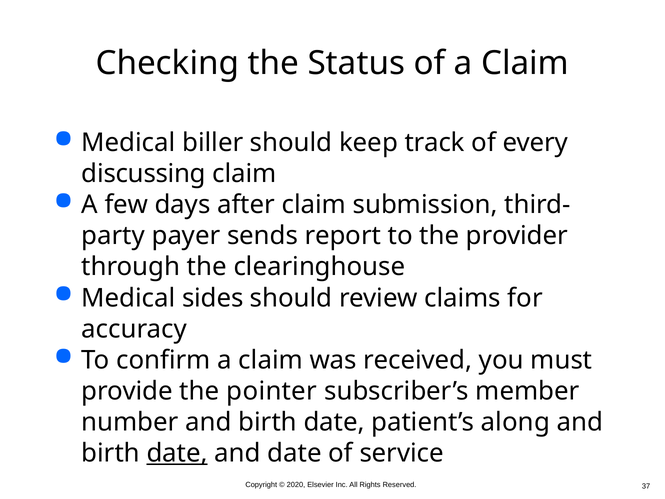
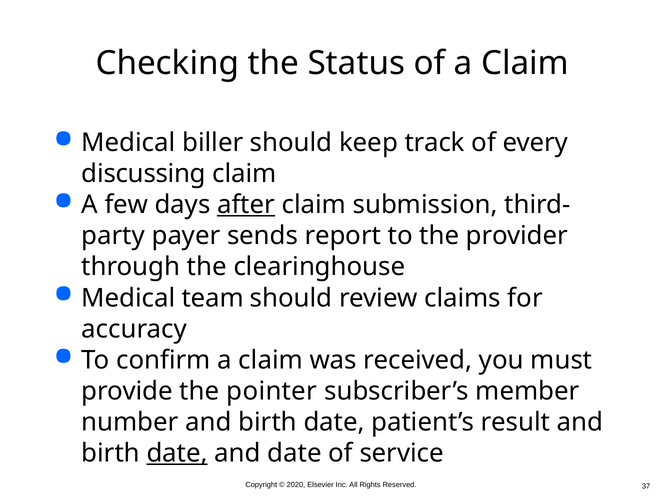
after underline: none -> present
sides: sides -> team
along: along -> result
